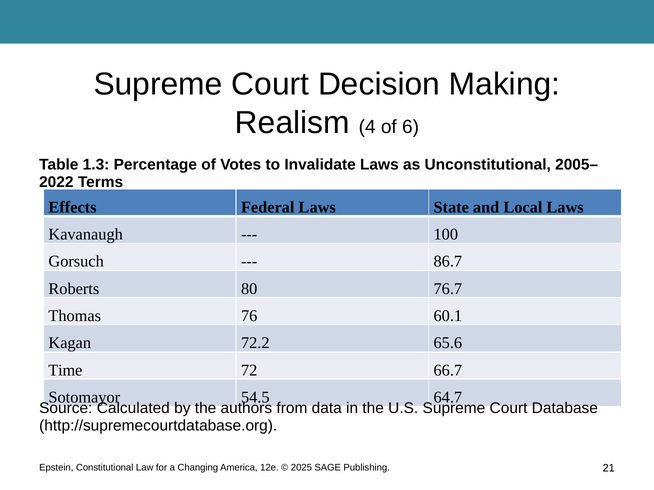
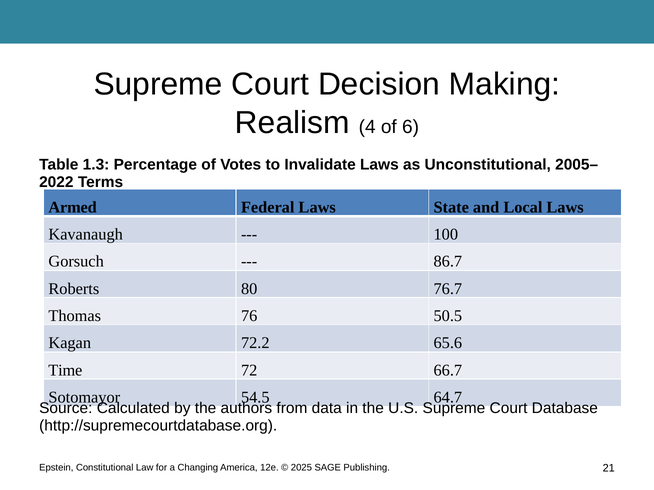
Effects: Effects -> Armed
60.1: 60.1 -> 50.5
